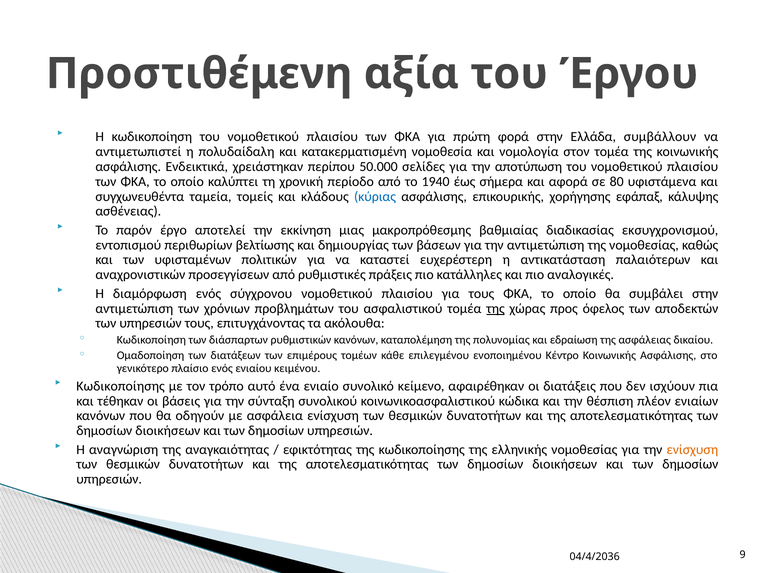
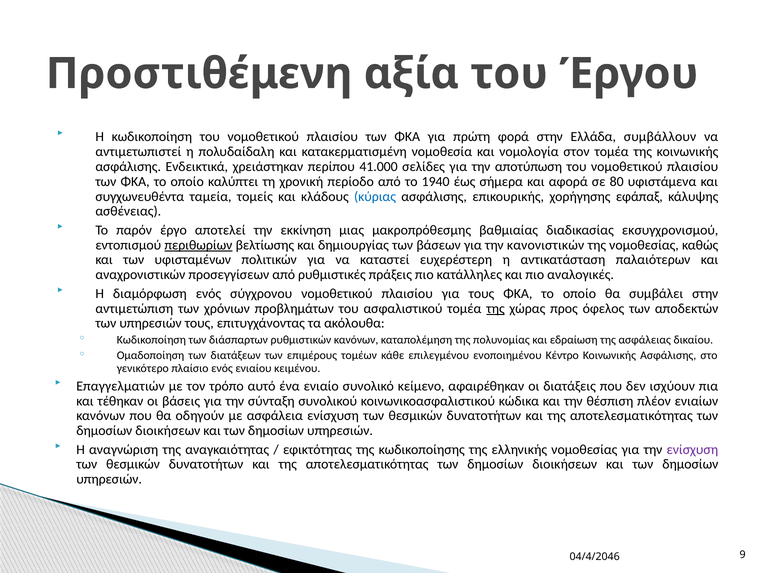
50.000: 50.000 -> 41.000
περιθωρίων underline: none -> present
την αντιμετώπιση: αντιμετώπιση -> κανονιστικών
Κωδικοποίησης at (121, 386): Κωδικοποίησης -> Επαγγελματιών
ενίσχυση at (692, 450) colour: orange -> purple
04/4/2036: 04/4/2036 -> 04/4/2046
